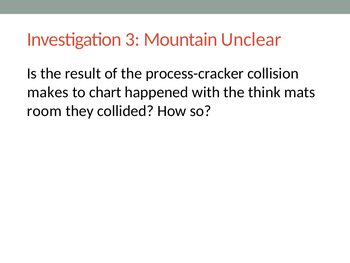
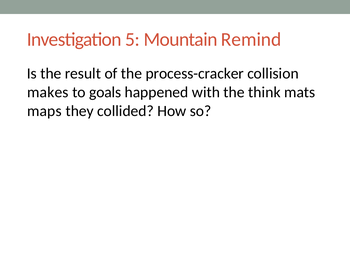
3: 3 -> 5
Unclear: Unclear -> Remind
chart: chart -> goals
room: room -> maps
